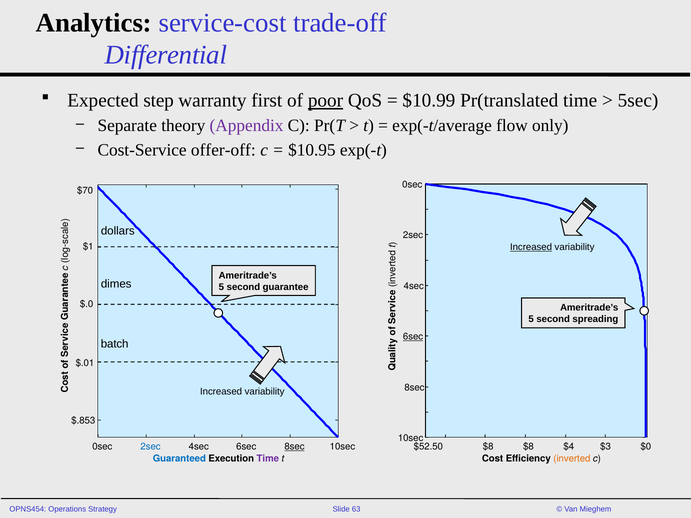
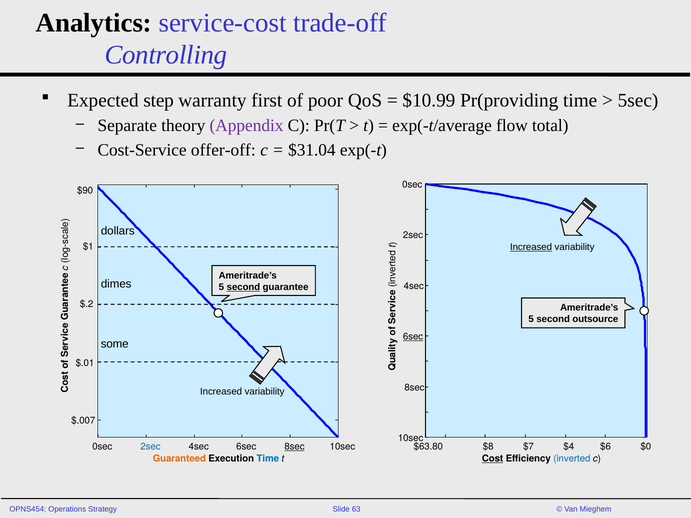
Differential: Differential -> Controlling
poor underline: present -> none
Pr(translated: Pr(translated -> Pr(providing
only: only -> total
$10.95: $10.95 -> $31.04
$70: $70 -> $90
second at (243, 287) underline: none -> present
$.0: $.0 -> $.2
spreading: spreading -> outsource
batch: batch -> some
$.853: $.853 -> $.007
$52.50: $52.50 -> $63.80
$8 $8: $8 -> $7
$3: $3 -> $6
Guaranteed colour: blue -> orange
Time at (268, 459) colour: purple -> blue
Cost underline: none -> present
inverted colour: orange -> blue
